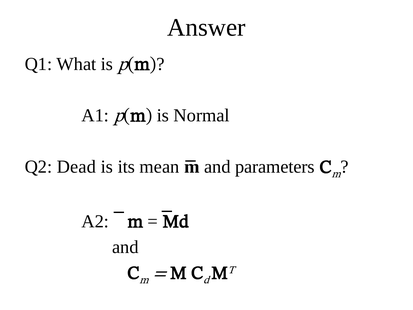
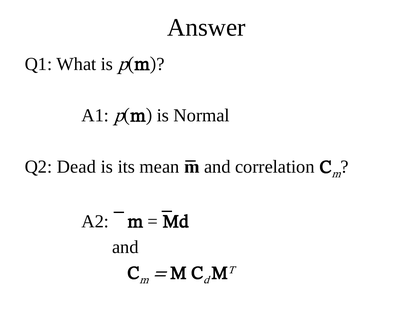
parameters: parameters -> correlation
